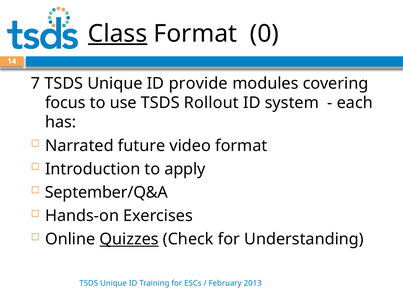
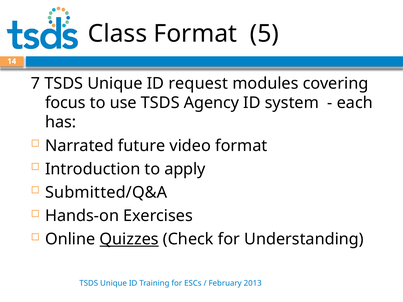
Class underline: present -> none
0: 0 -> 5
provide: provide -> request
Rollout: Rollout -> Agency
September/Q&A: September/Q&A -> Submitted/Q&A
